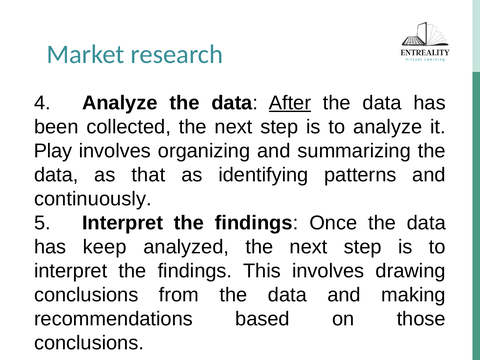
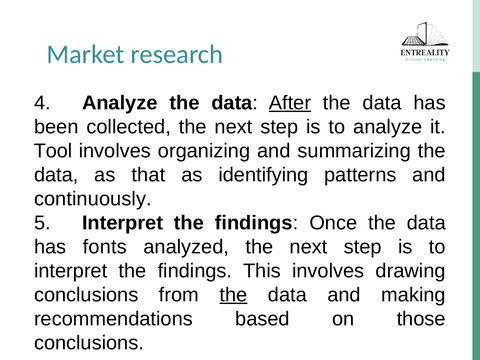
Play: Play -> Tool
keep: keep -> fonts
the at (233, 295) underline: none -> present
